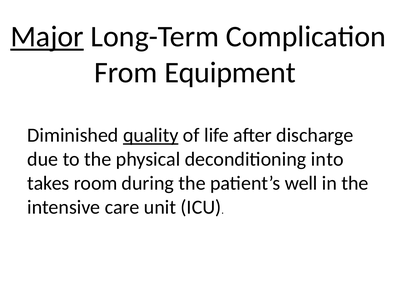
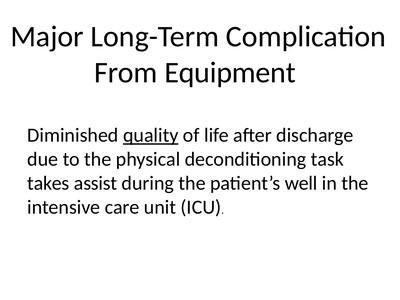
Major underline: present -> none
into: into -> task
room: room -> assist
